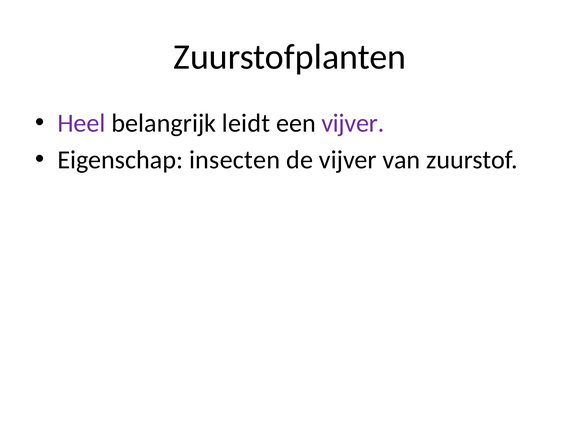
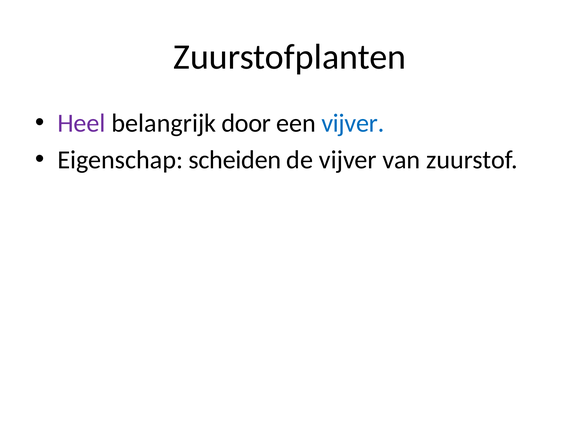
leidt: leidt -> door
vijver at (353, 123) colour: purple -> blue
insecten: insecten -> scheiden
